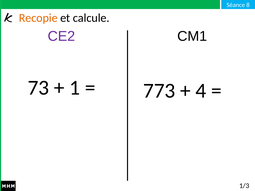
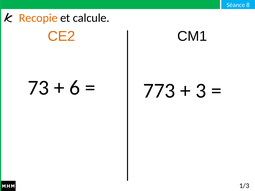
CE2 colour: purple -> orange
1: 1 -> 6
4: 4 -> 3
